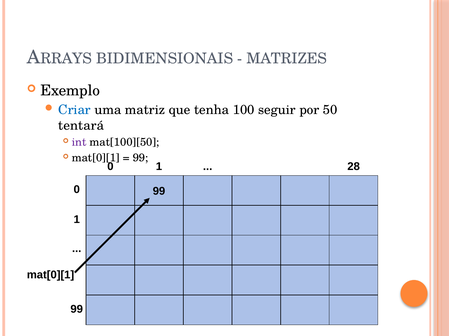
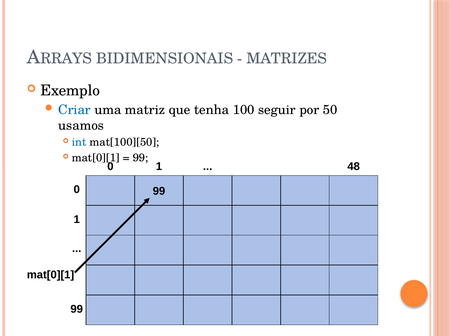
tentará: tentará -> usamos
int colour: purple -> blue
28: 28 -> 48
